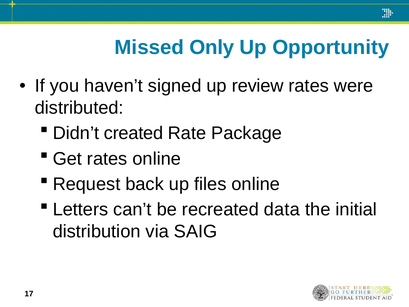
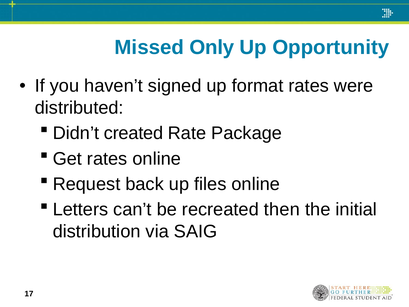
review: review -> format
data: data -> then
